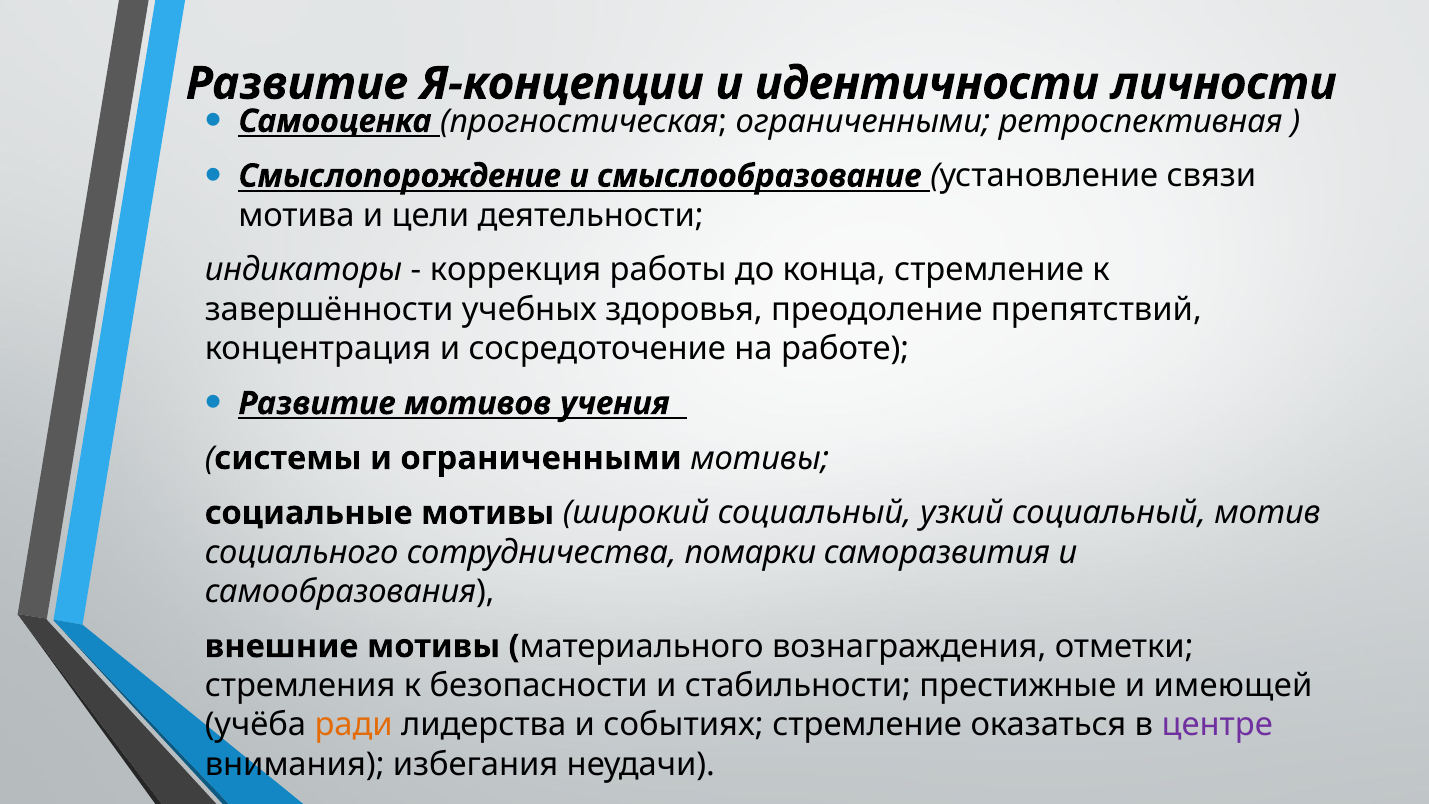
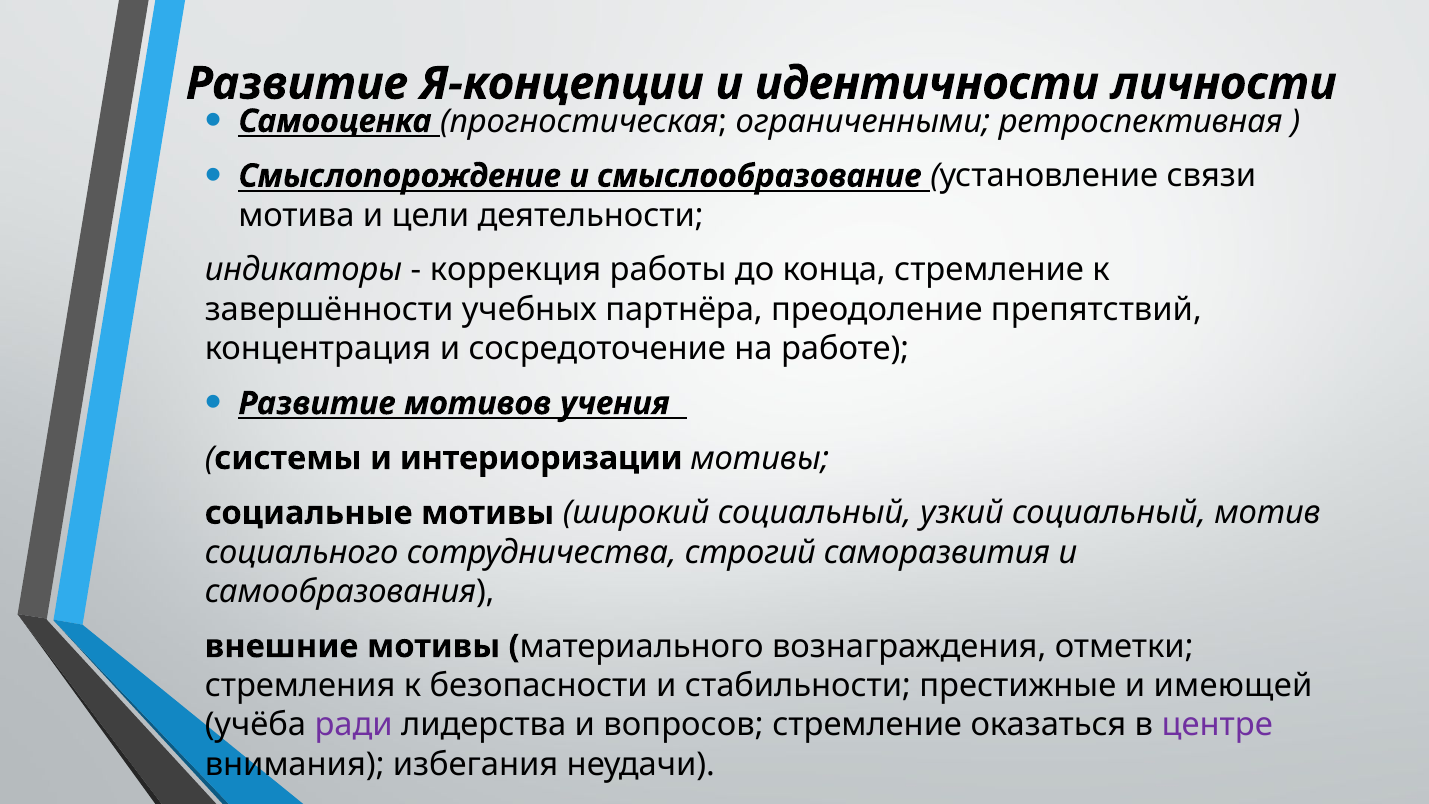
здоровья: здоровья -> партнёра
и ограниченными: ограниченными -> интериоризации
помарки: помарки -> строгий
ради colour: orange -> purple
событиях: событиях -> вопросов
